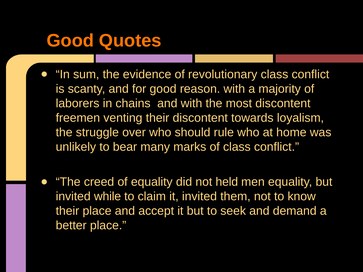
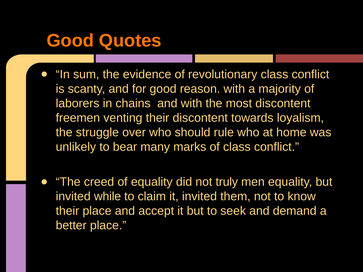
held: held -> truly
